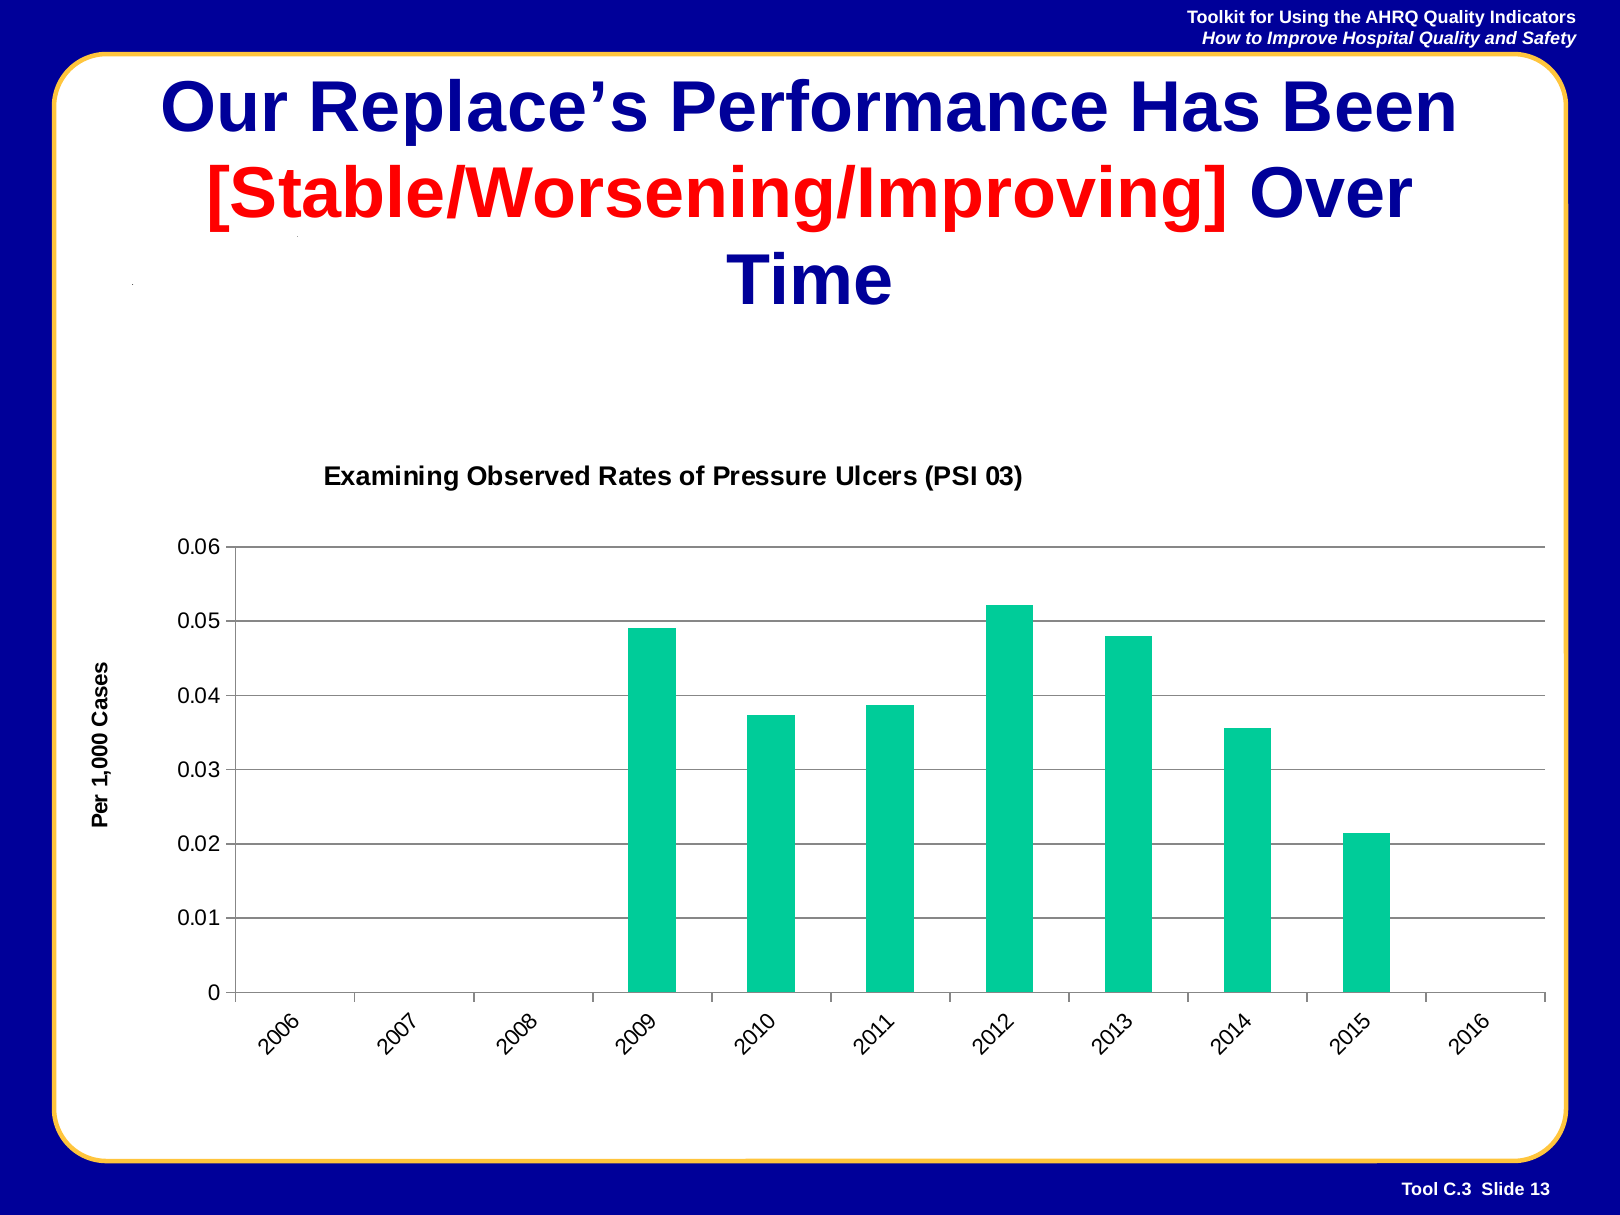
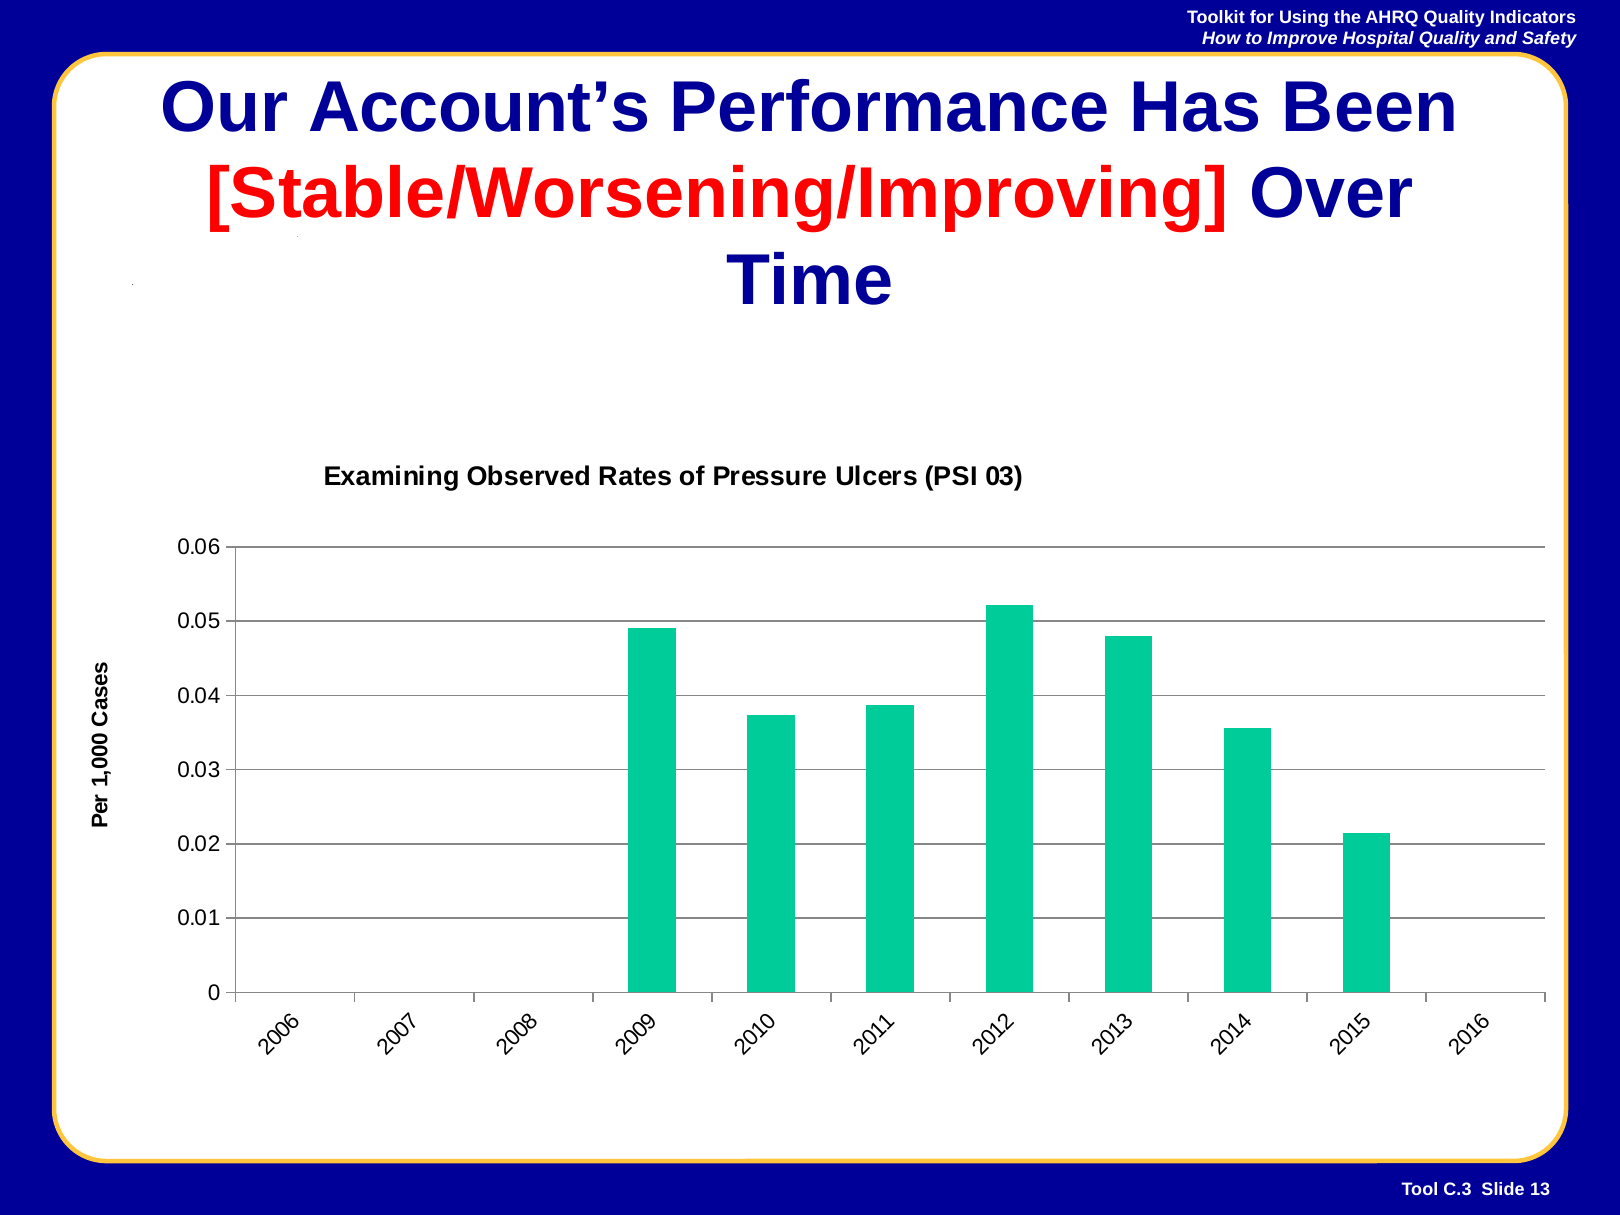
Replace’s: Replace’s -> Account’s
